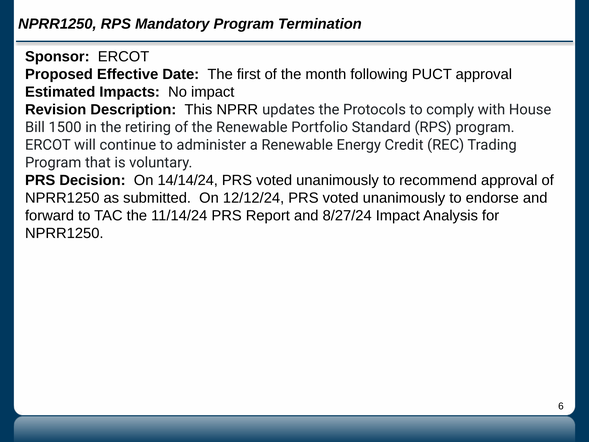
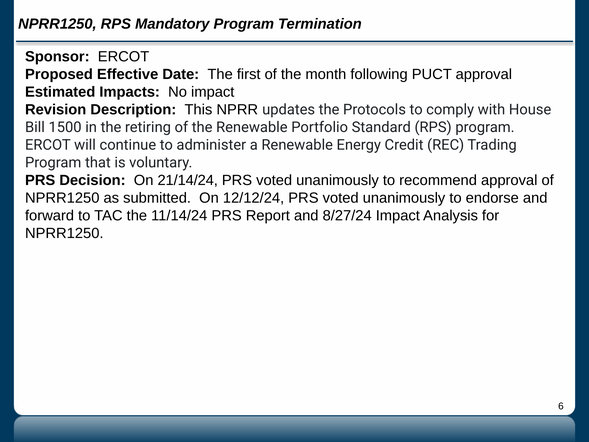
14/14/24: 14/14/24 -> 21/14/24
